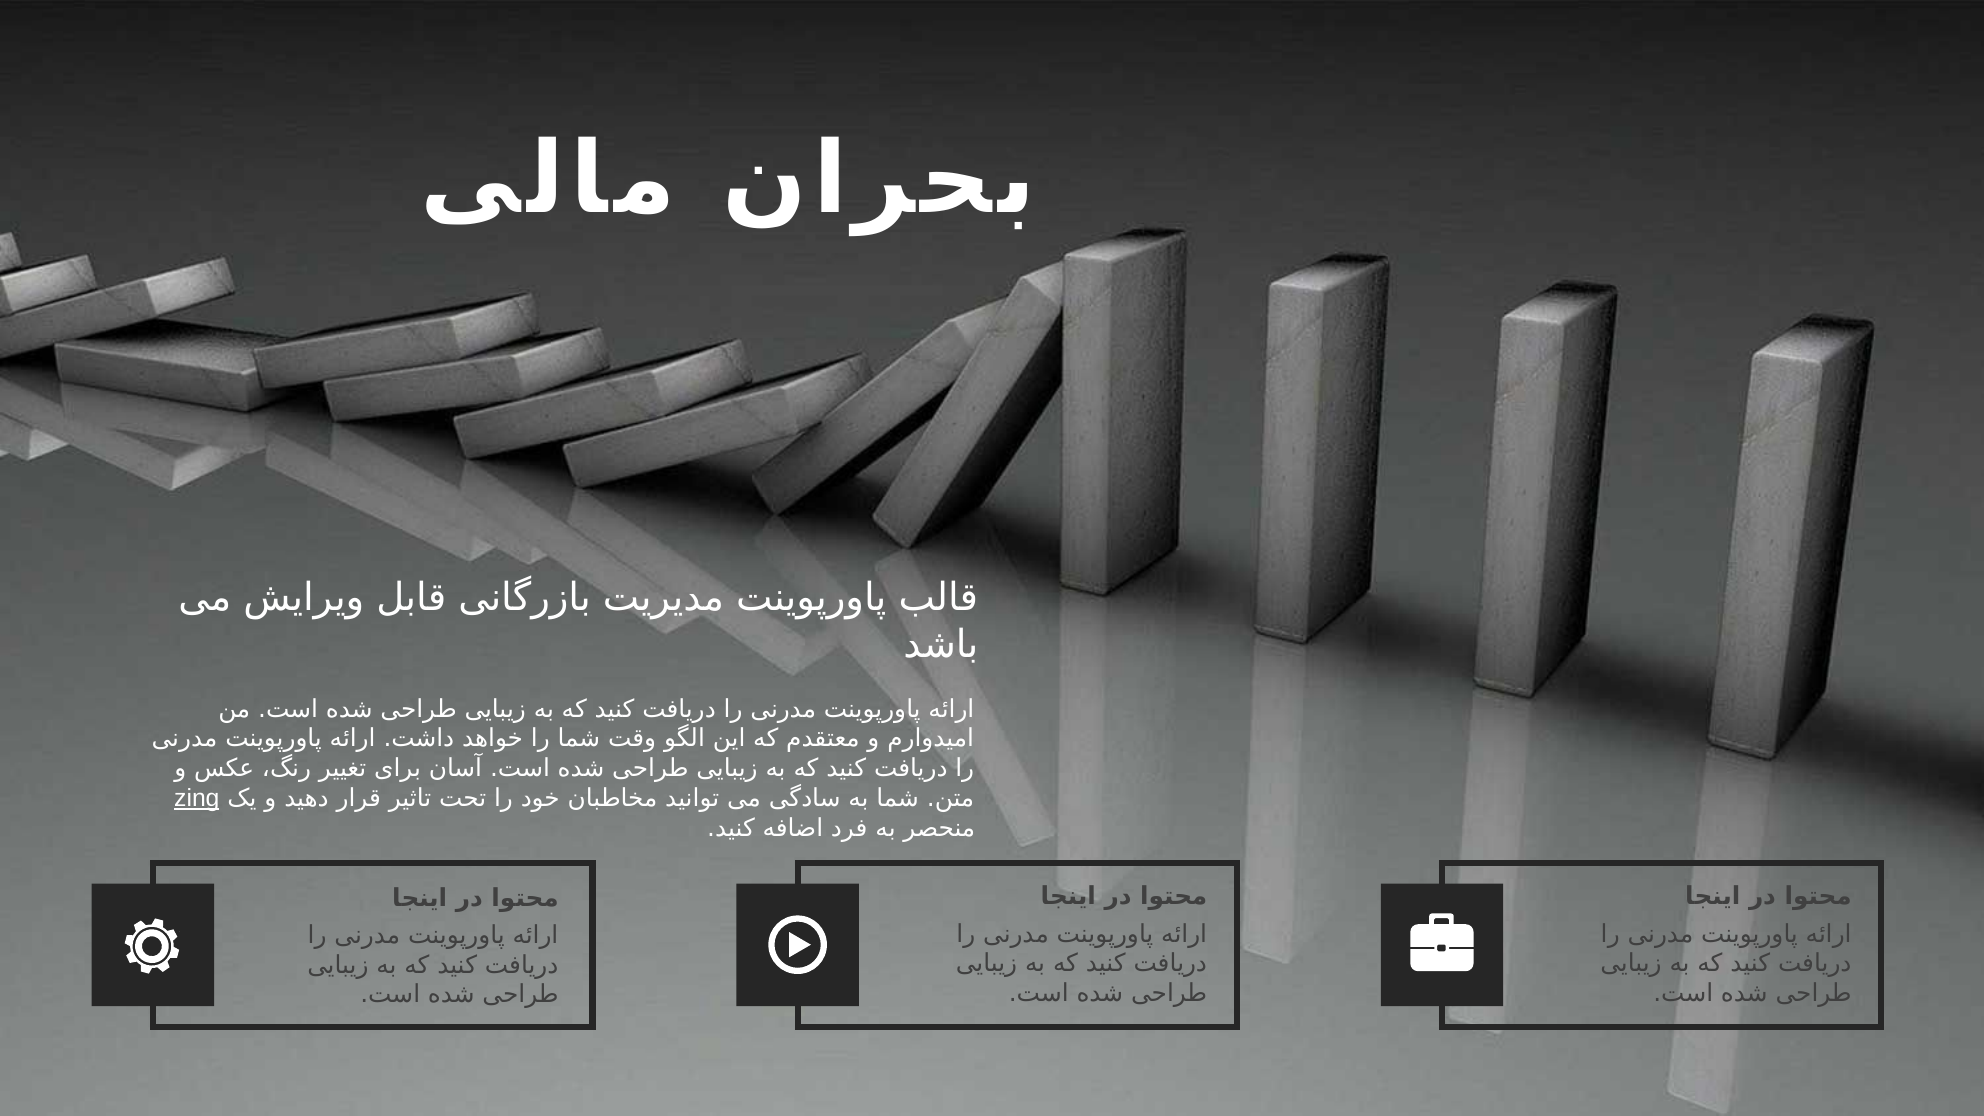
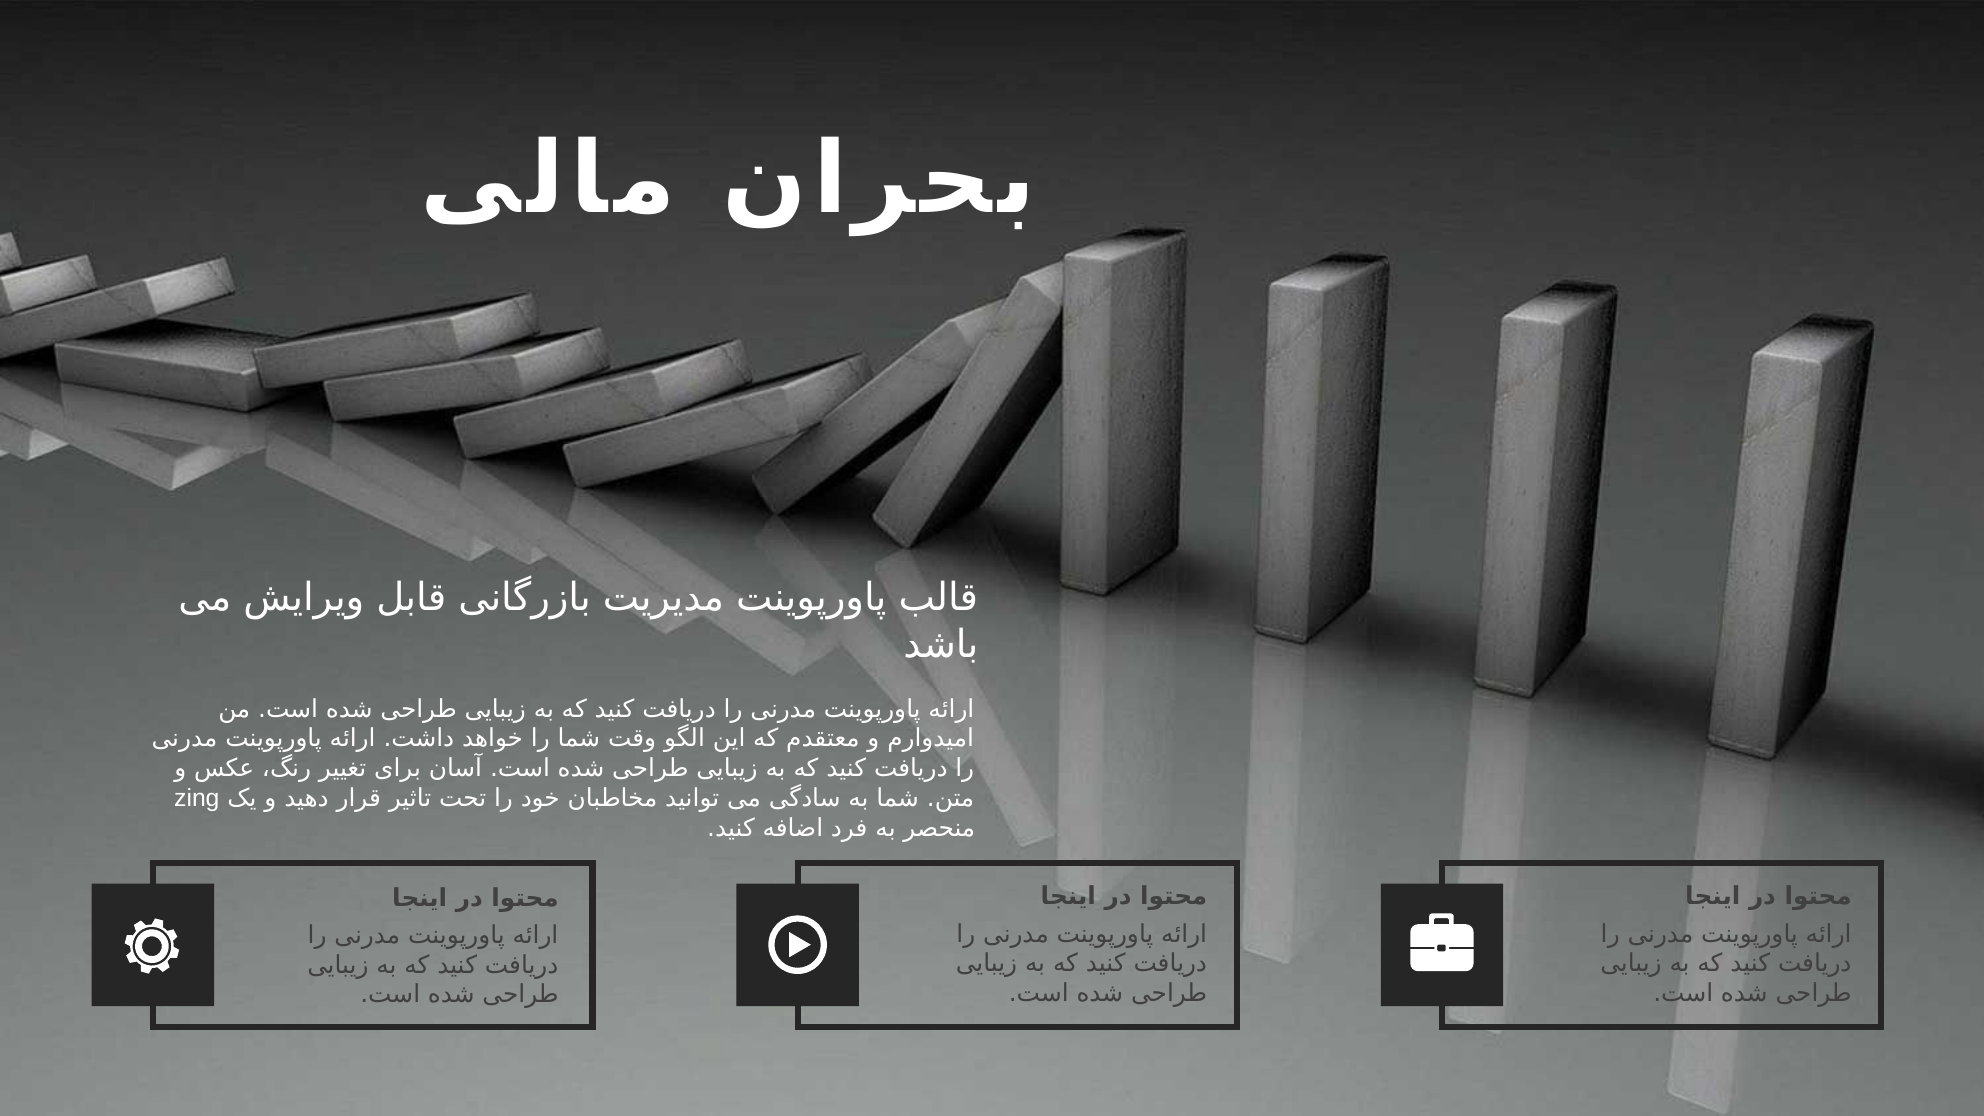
zing underline: present -> none
